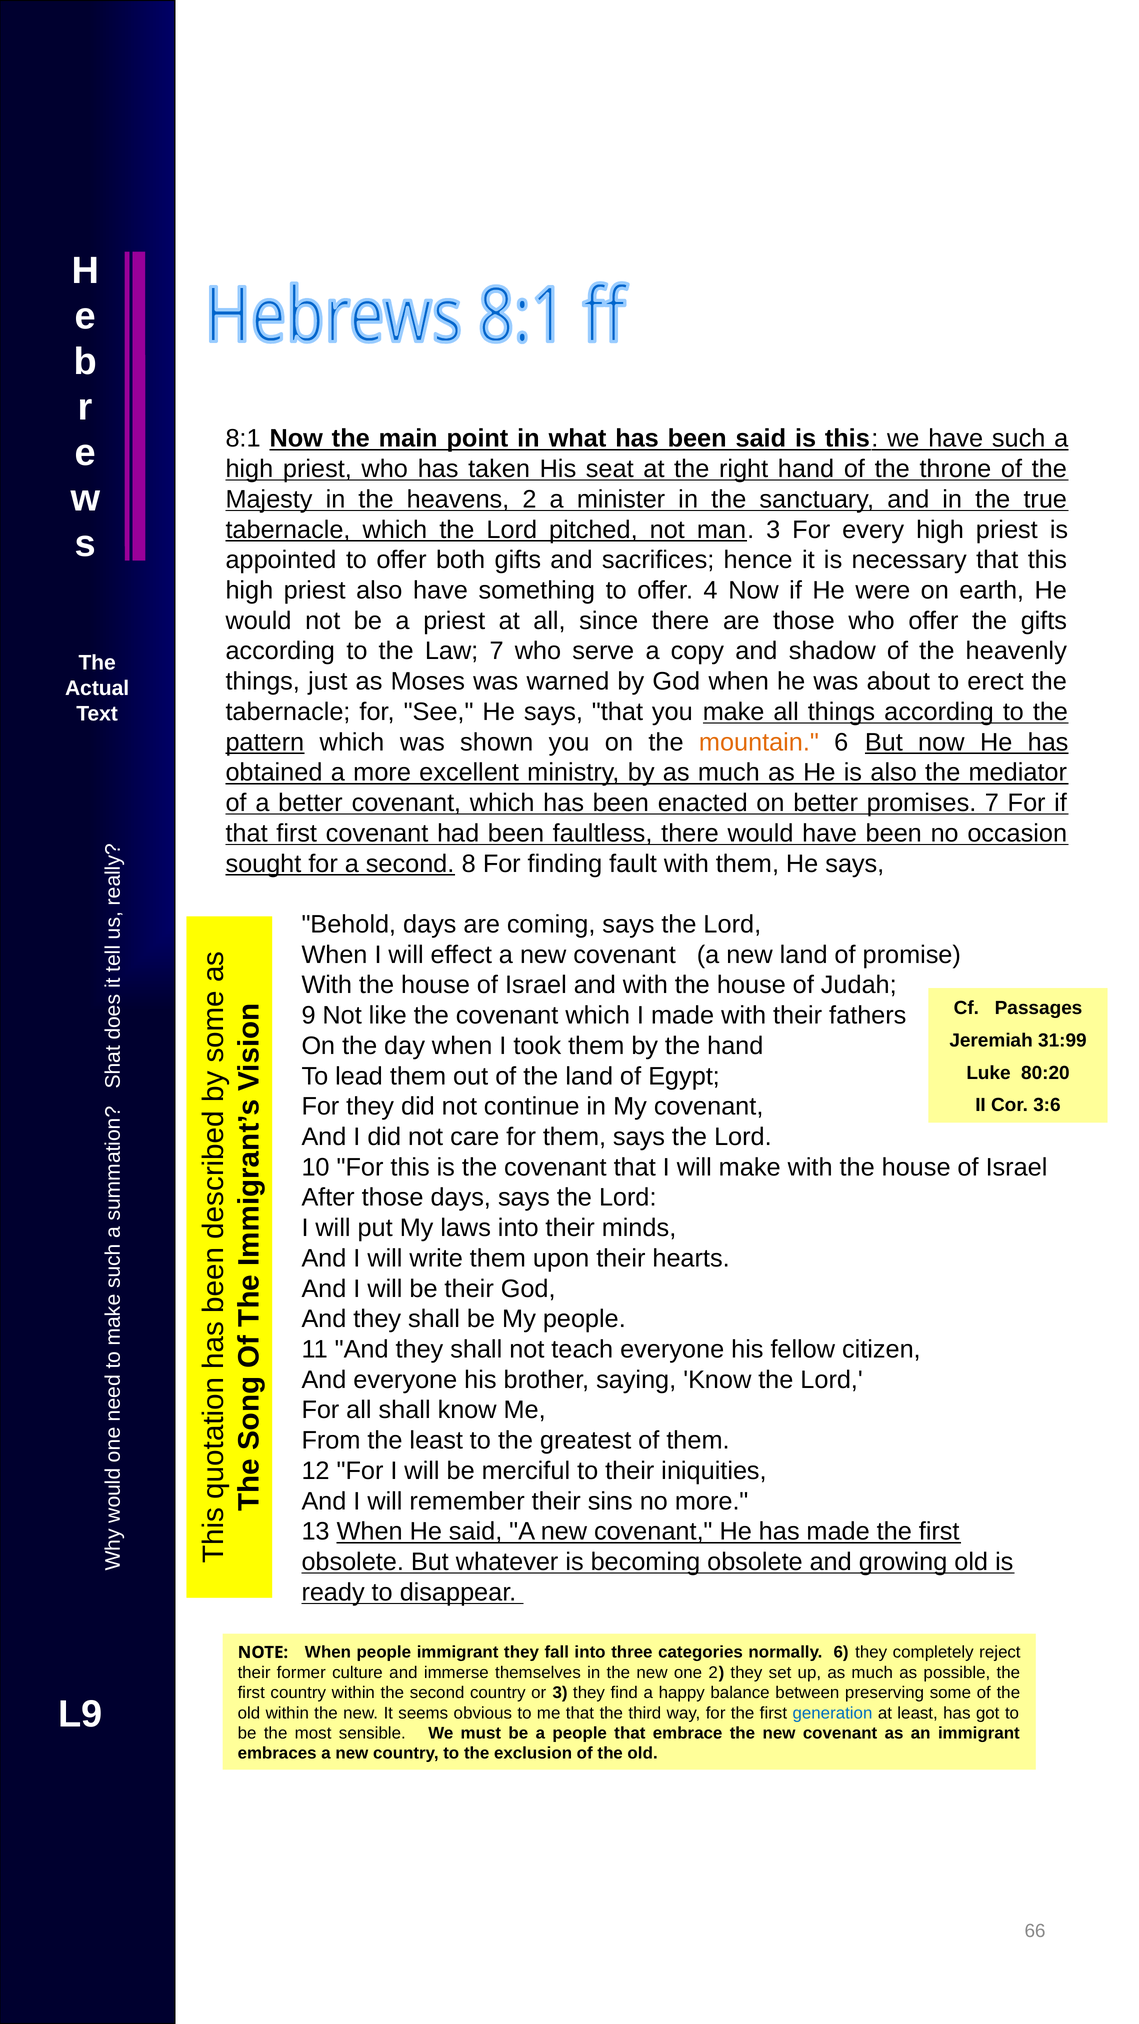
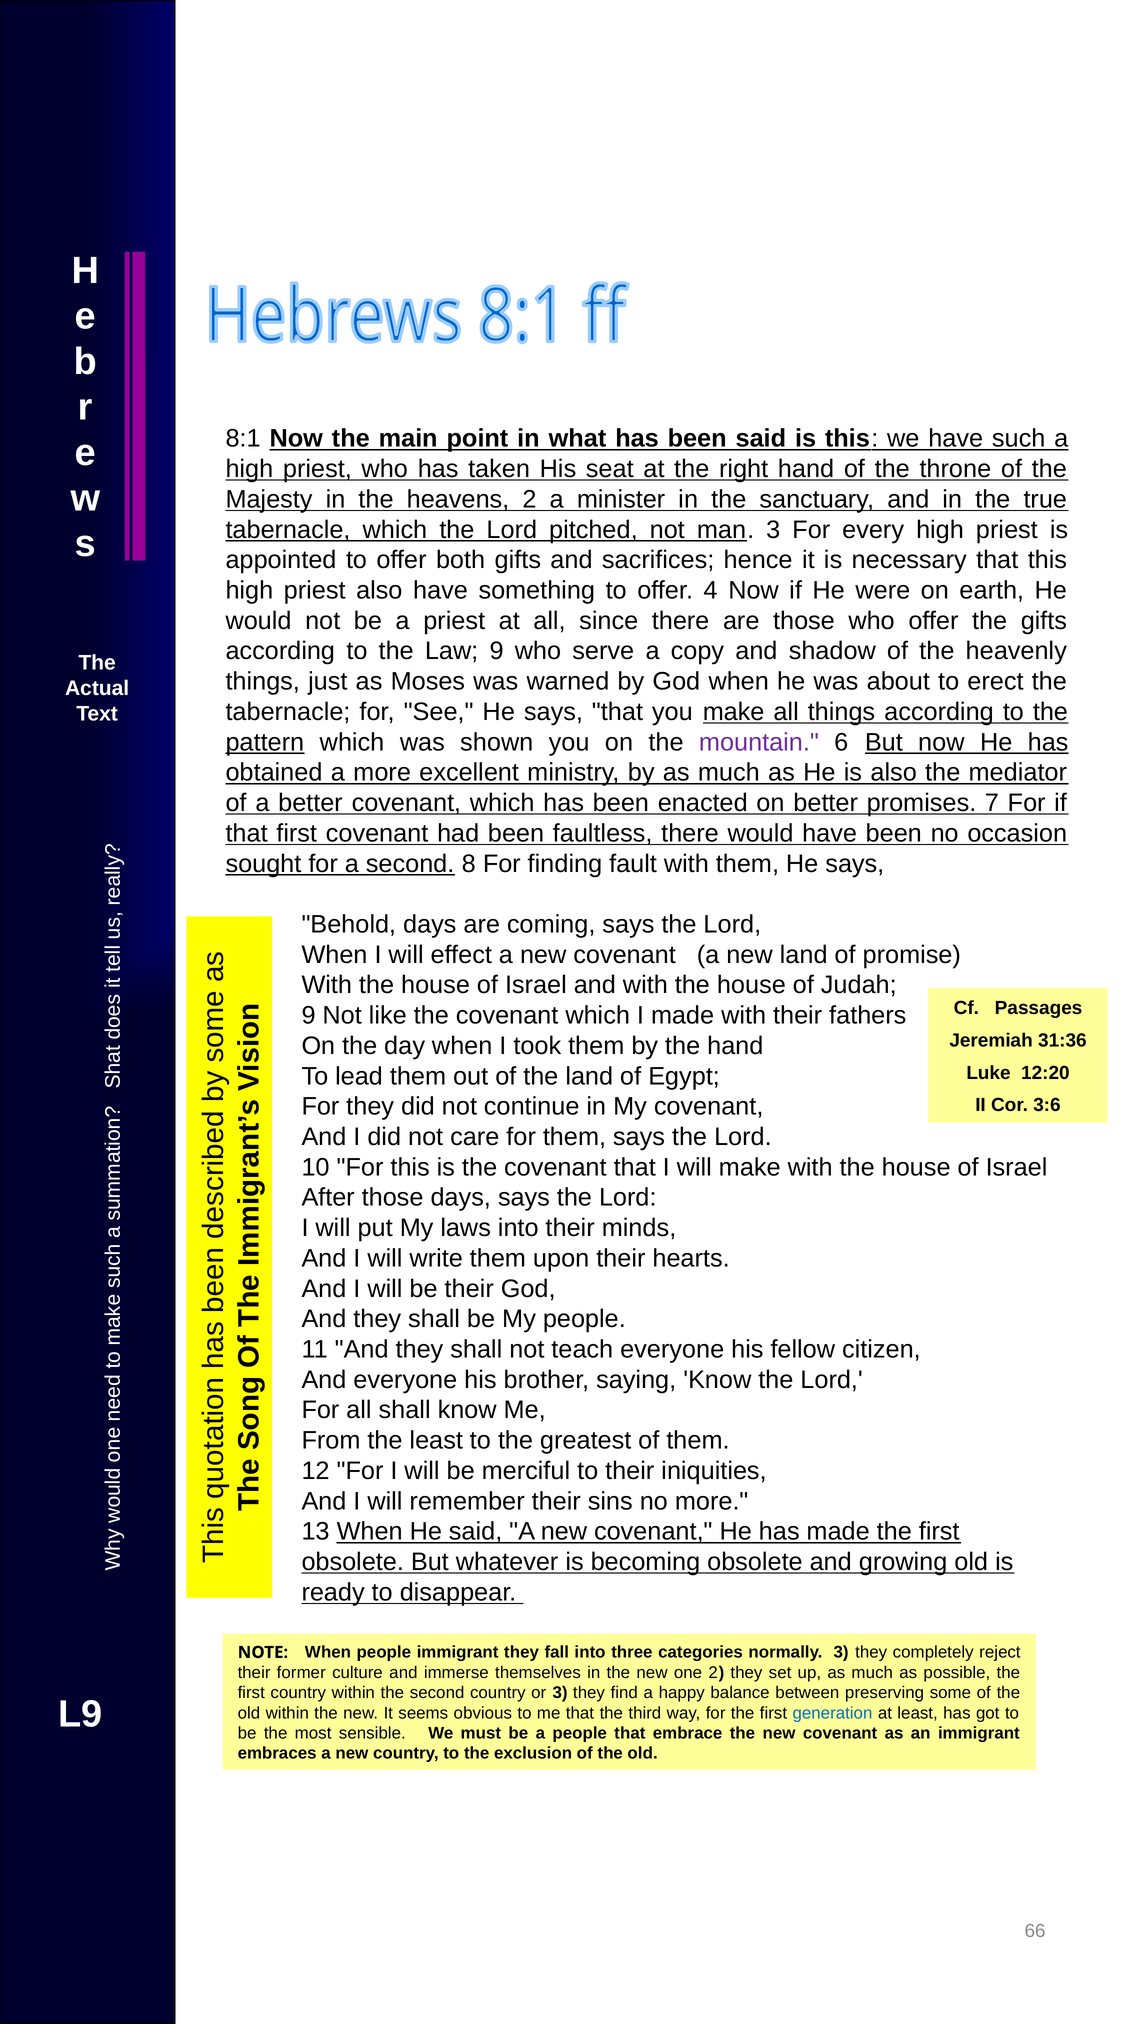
Law 7: 7 -> 9
mountain colour: orange -> purple
31:99: 31:99 -> 31:36
80:20: 80:20 -> 12:20
normally 6: 6 -> 3
